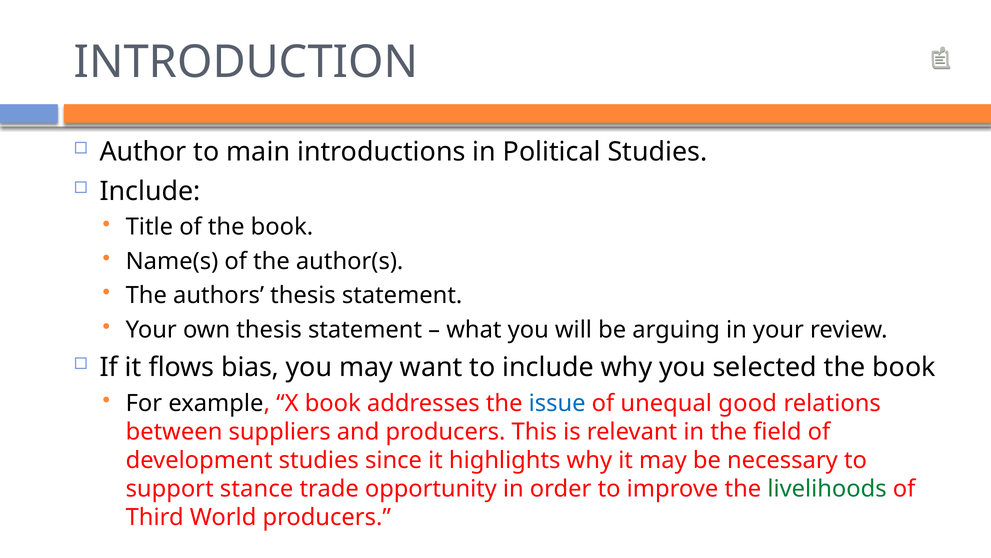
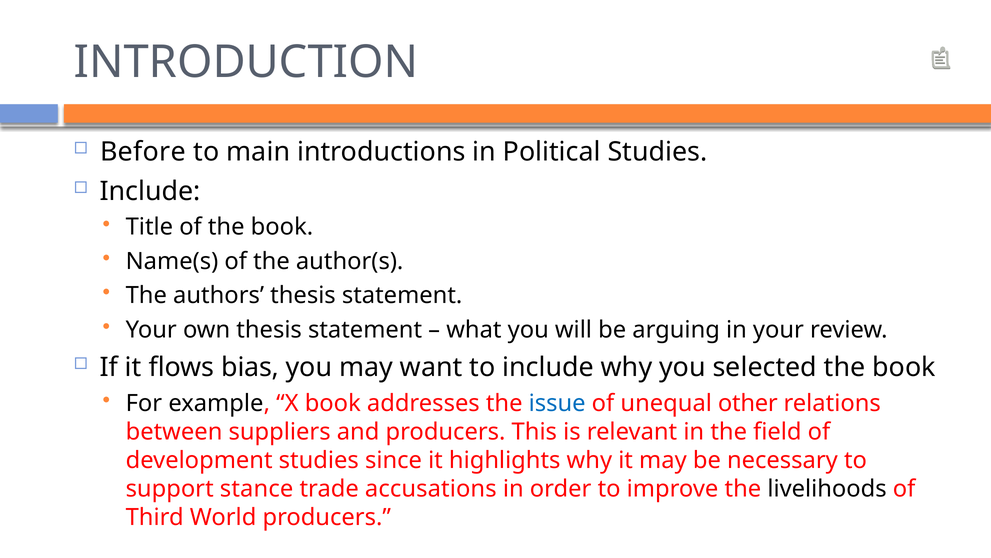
Author: Author -> Before
good: good -> other
opportunity: opportunity -> accusations
livelihoods colour: green -> black
